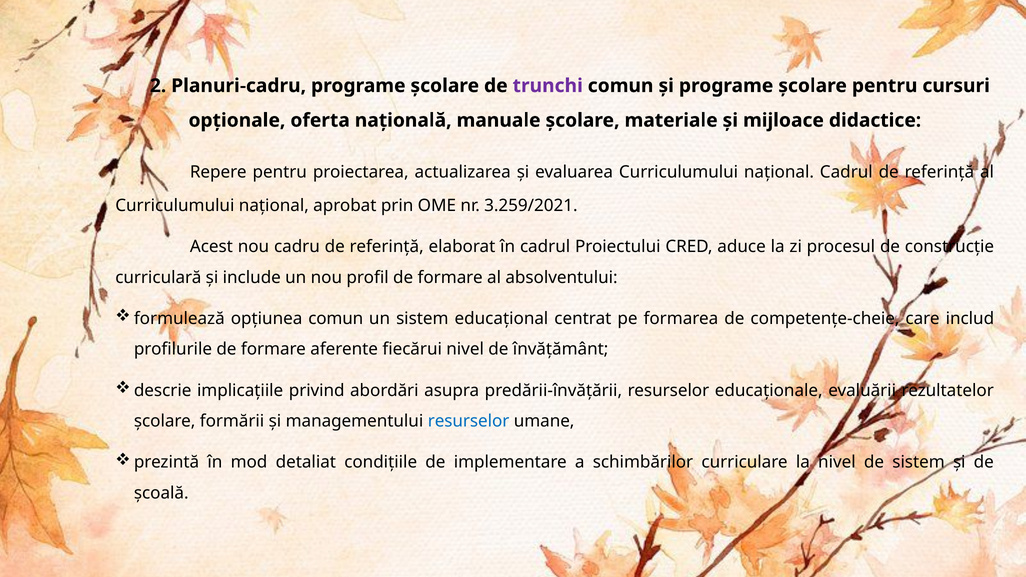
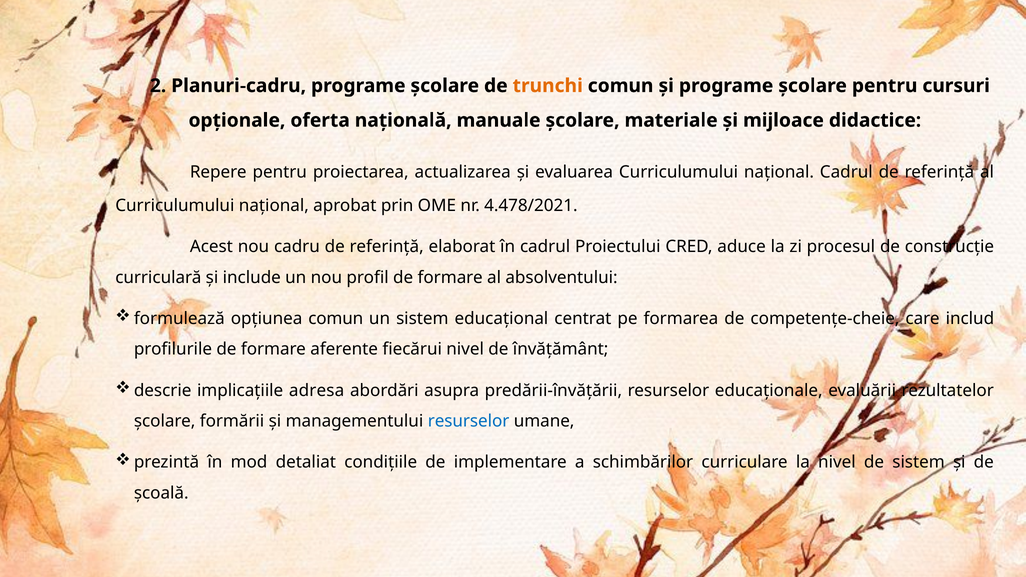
trunchi colour: purple -> orange
3.259/2021: 3.259/2021 -> 4.478/2021
privind: privind -> adresa
